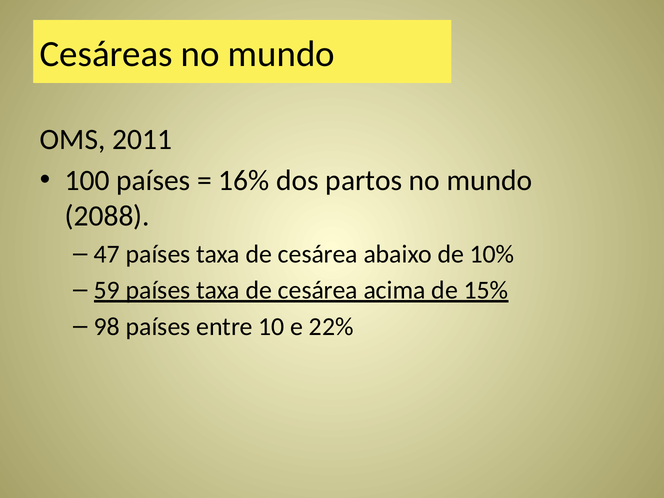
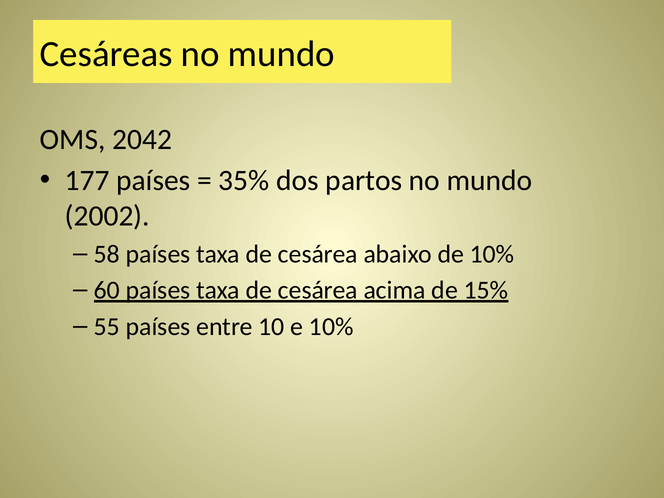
2011: 2011 -> 2042
100: 100 -> 177
16%: 16% -> 35%
2088: 2088 -> 2002
47: 47 -> 58
59: 59 -> 60
98: 98 -> 55
e 22%: 22% -> 10%
